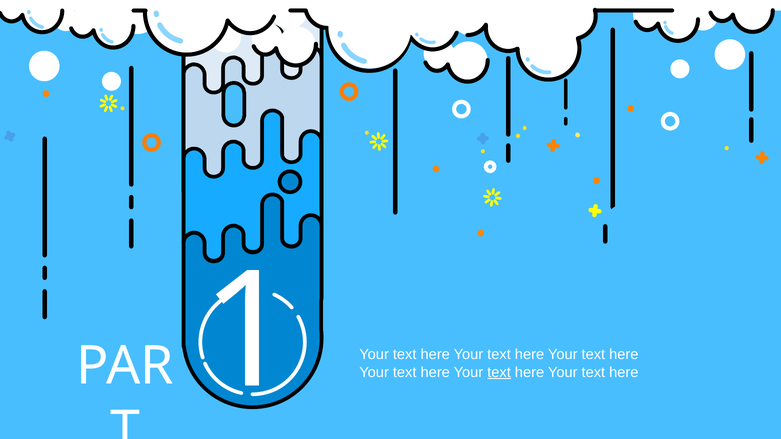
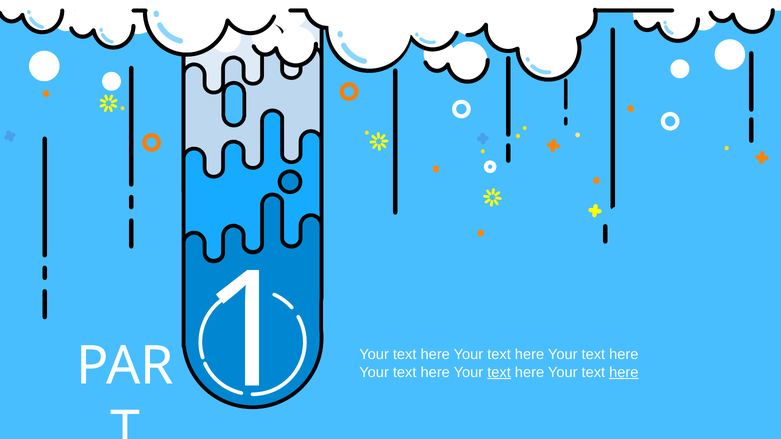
here at (624, 372) underline: none -> present
